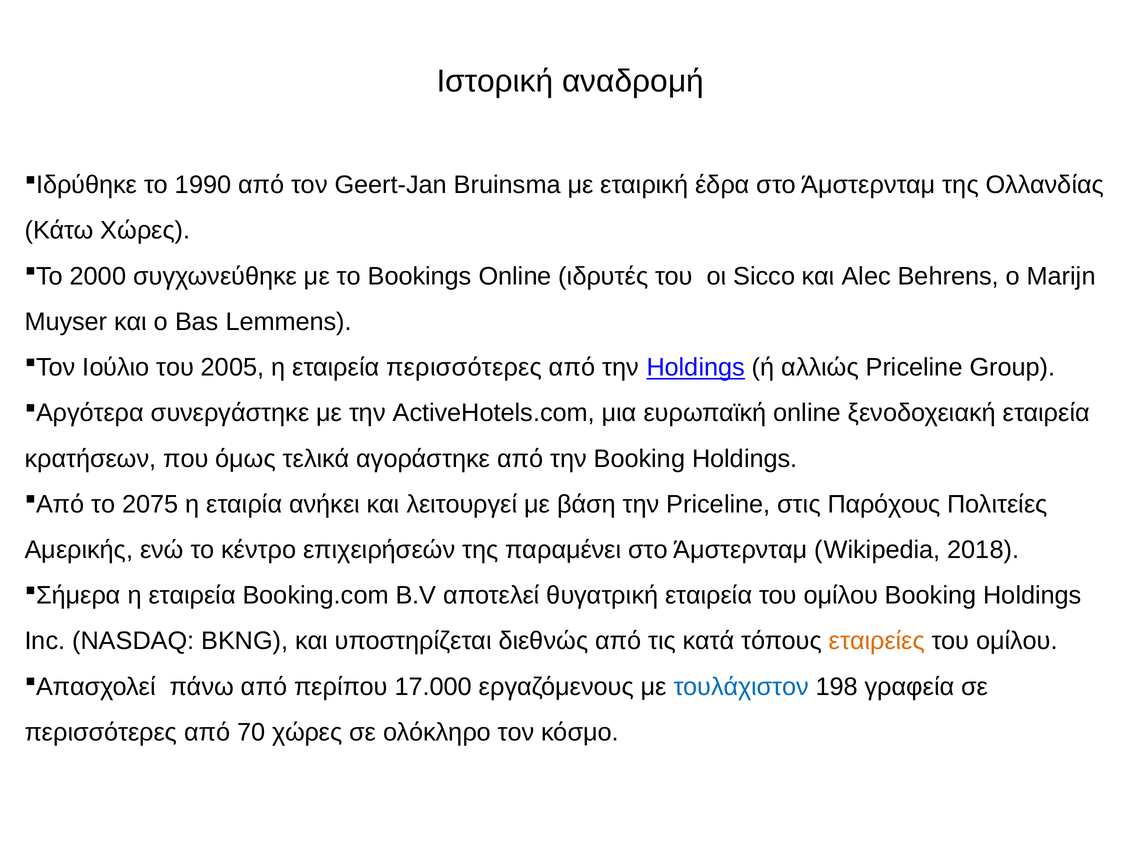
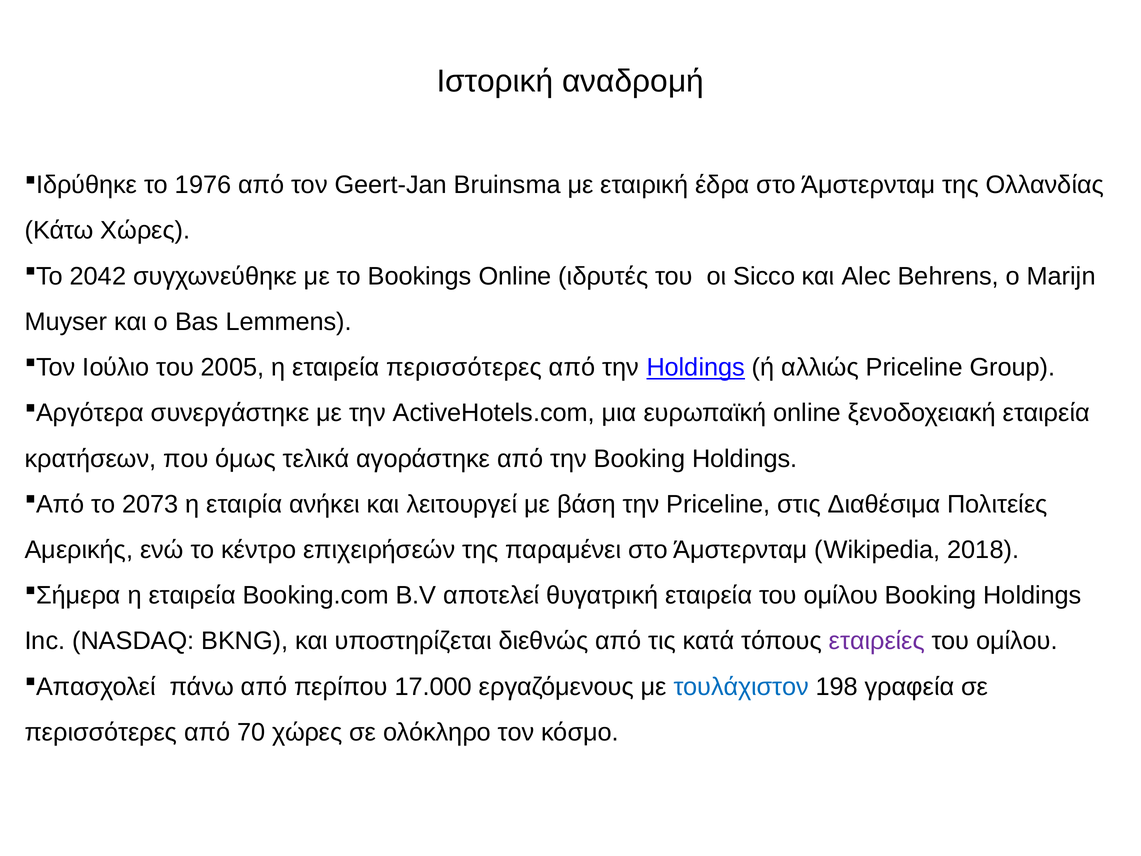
1990: 1990 -> 1976
2000: 2000 -> 2042
2075: 2075 -> 2073
Παρόχους: Παρόχους -> Διαθέσιμα
εταιρείες colour: orange -> purple
